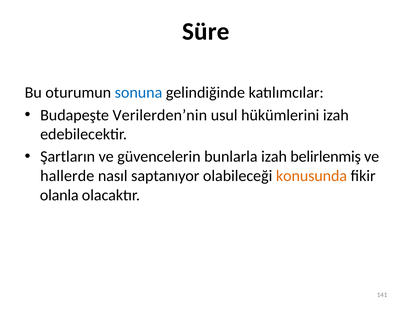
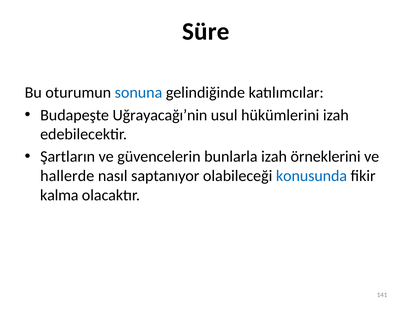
Verilerden’nin: Verilerden’nin -> Uğrayacağı’nin
belirlenmiş: belirlenmiş -> örneklerini
konusunda colour: orange -> blue
olanla: olanla -> kalma
